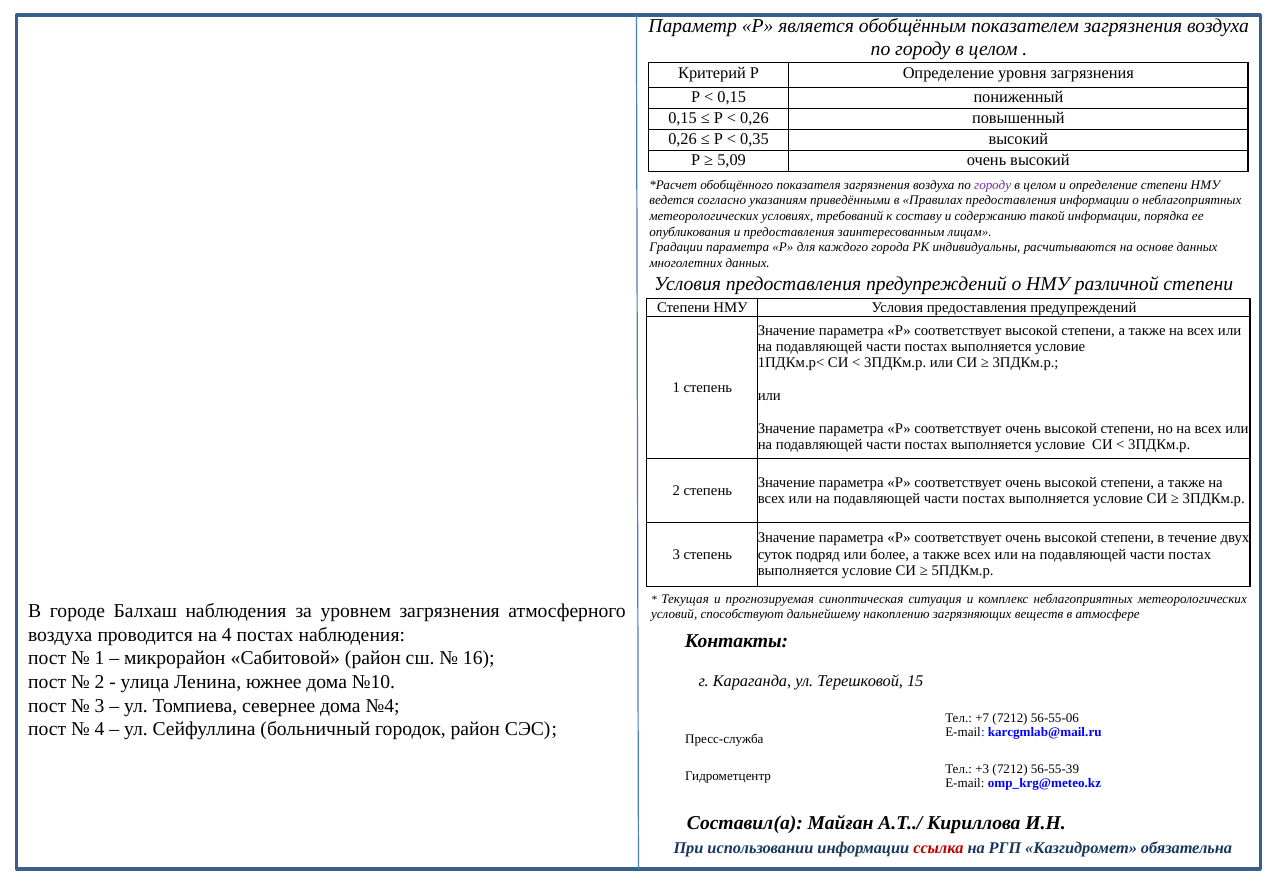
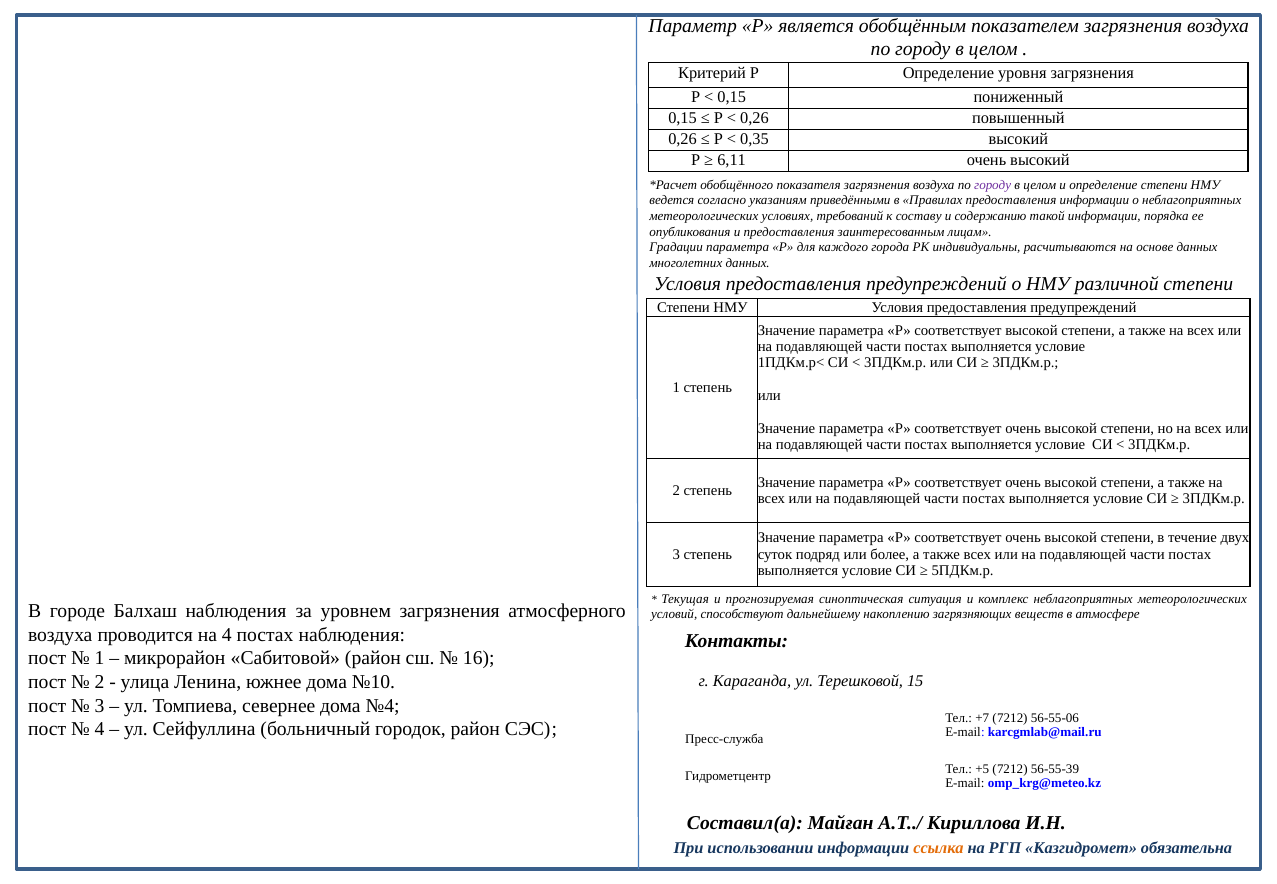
5,09: 5,09 -> 6,11
+3: +3 -> +5
ссылка colour: red -> orange
